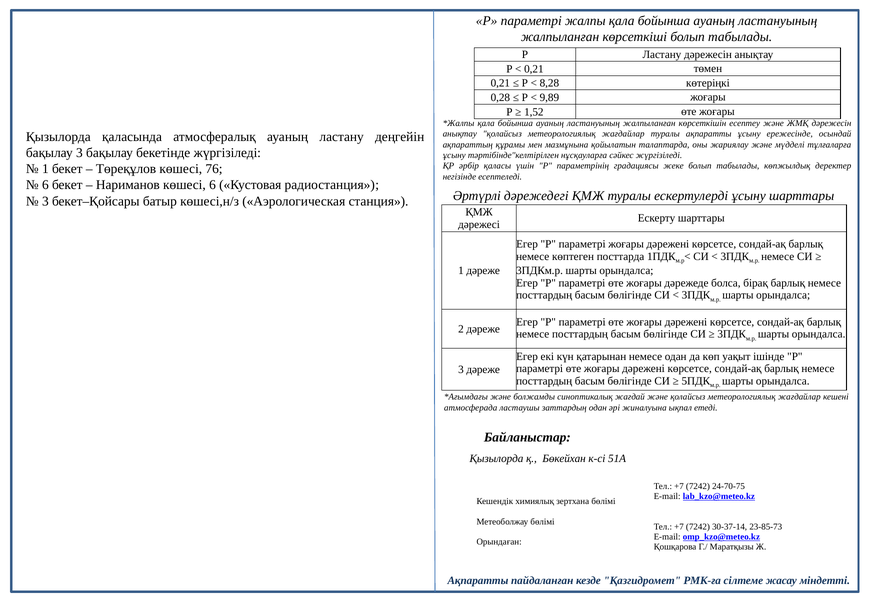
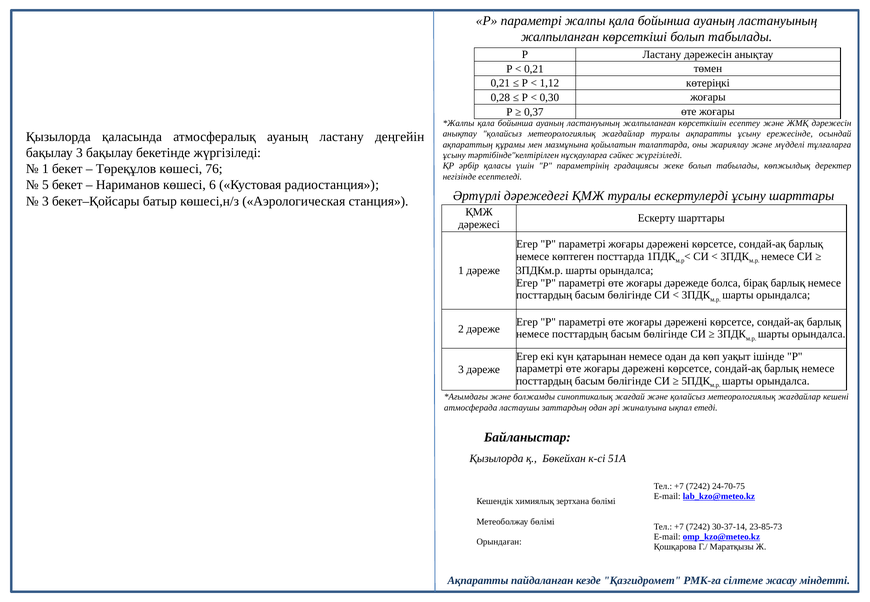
8,28: 8,28 -> 1,12
9,89: 9,89 -> 0,30
1,52: 1,52 -> 0,37
6 at (45, 185): 6 -> 5
